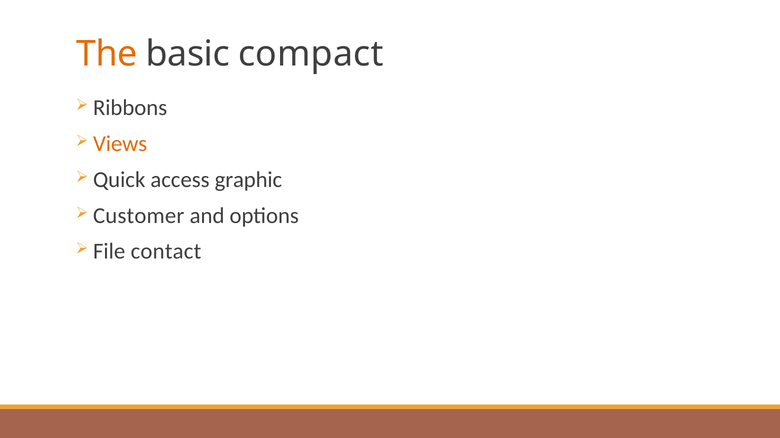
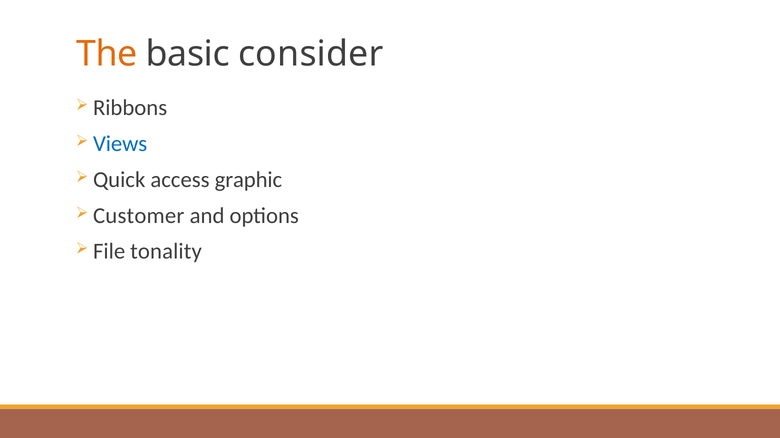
compact: compact -> consider
Views colour: orange -> blue
contact: contact -> tonality
